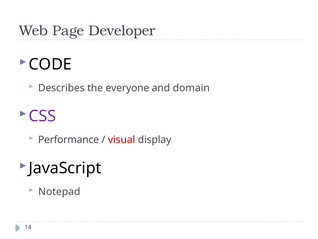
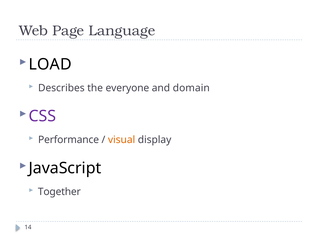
Developer: Developer -> Language
CODE: CODE -> LOAD
visual colour: red -> orange
Notepad: Notepad -> Together
